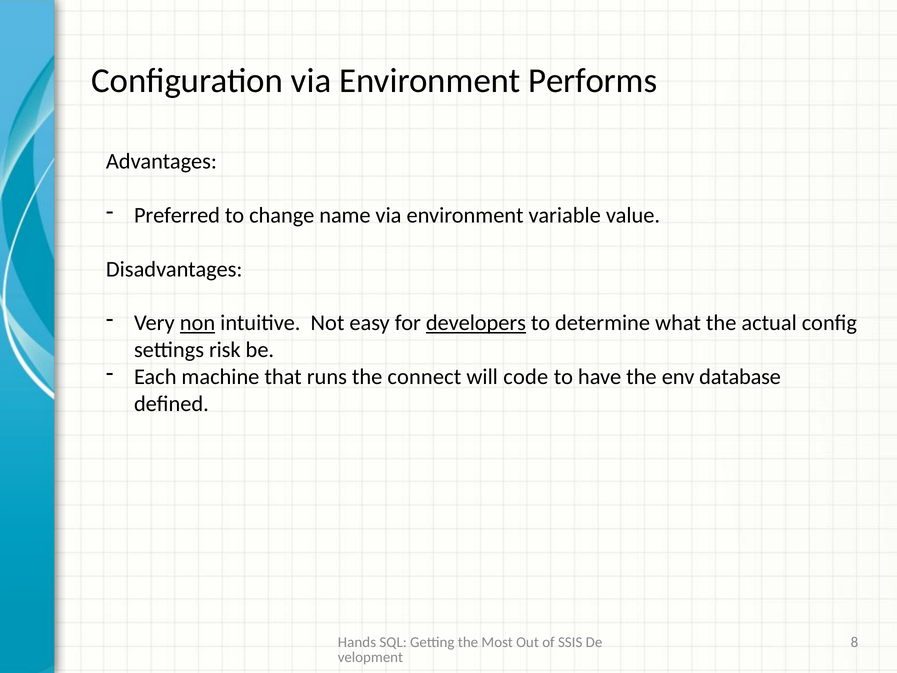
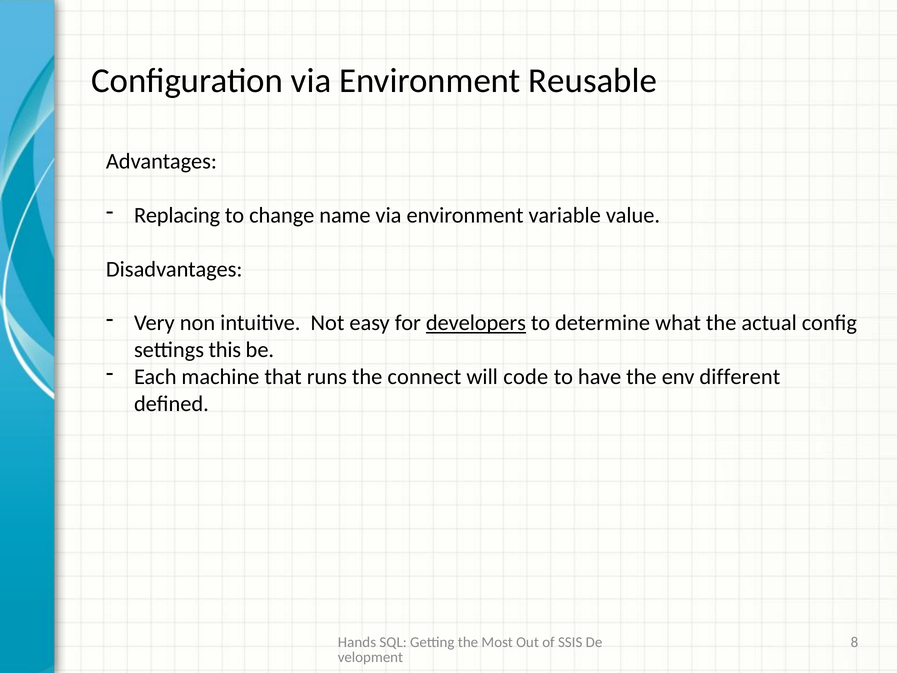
Performs: Performs -> Reusable
Preferred: Preferred -> Replacing
non underline: present -> none
risk: risk -> this
database: database -> different
